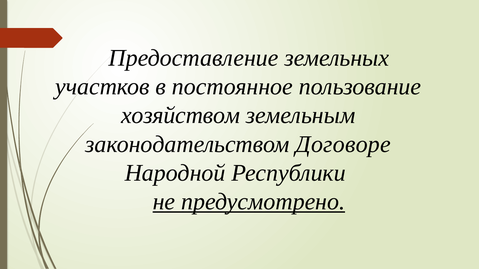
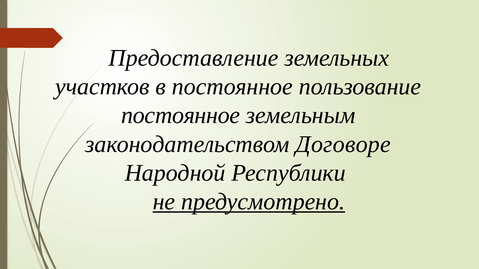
хозяйством at (181, 116): хозяйством -> постоянное
